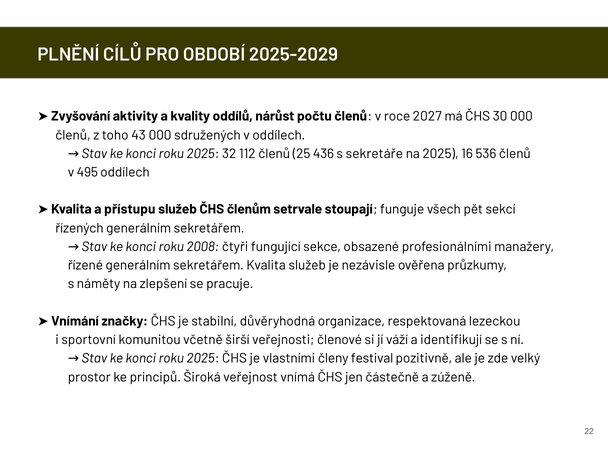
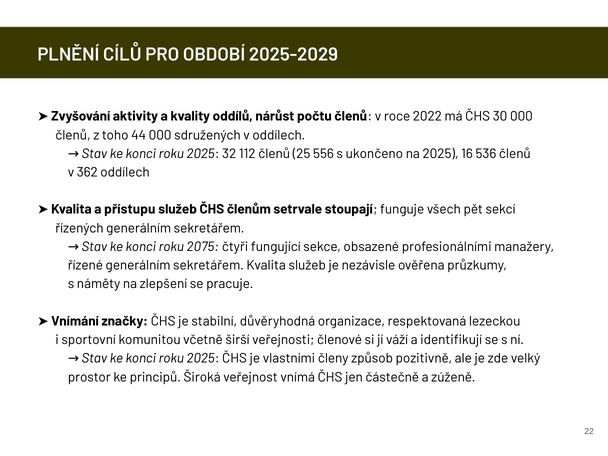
2027: 2027 -> 2022
43: 43 -> 44
436: 436 -> 556
sekretáře: sekretáře -> ukončeno
495: 495 -> 362
2008: 2008 -> 2075
festival: festival -> způsob
